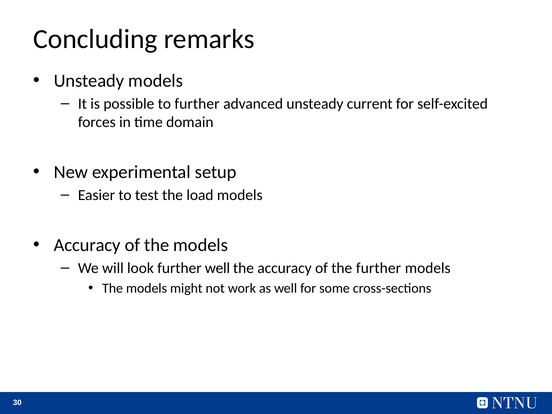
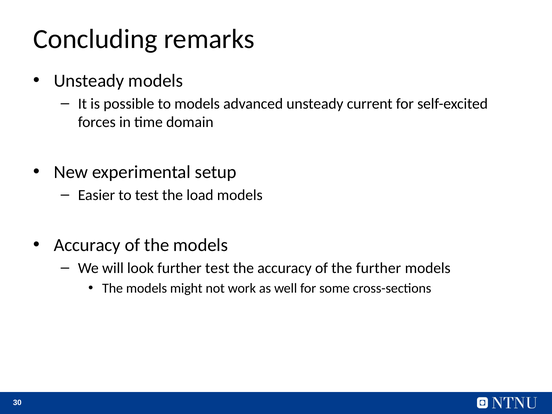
to further: further -> models
further well: well -> test
